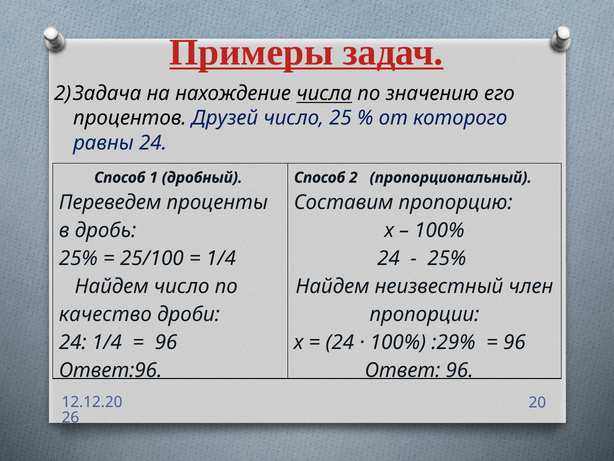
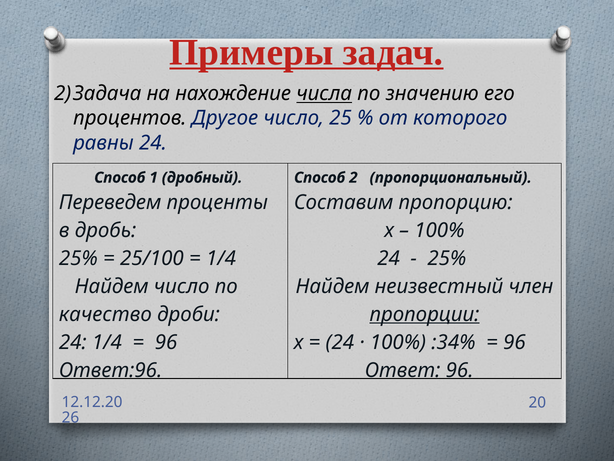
Друзей: Друзей -> Другое
пропорции underline: none -> present
:29%: :29% -> :34%
